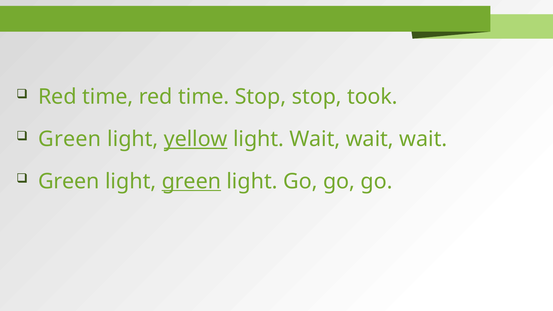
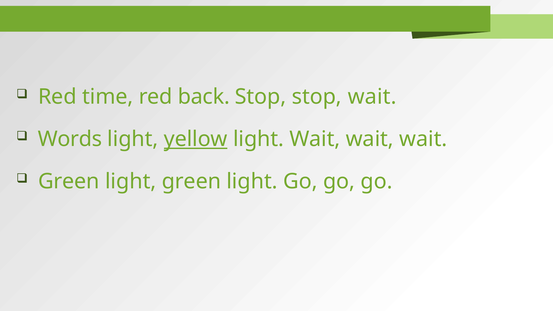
time at (204, 97): time -> back
stop took: took -> wait
Green at (70, 139): Green -> Words
green at (191, 181) underline: present -> none
